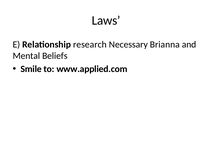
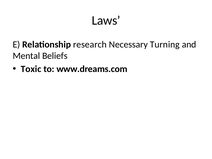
Brianna: Brianna -> Turning
Smile: Smile -> Toxic
www.applied.com: www.applied.com -> www.dreams.com
